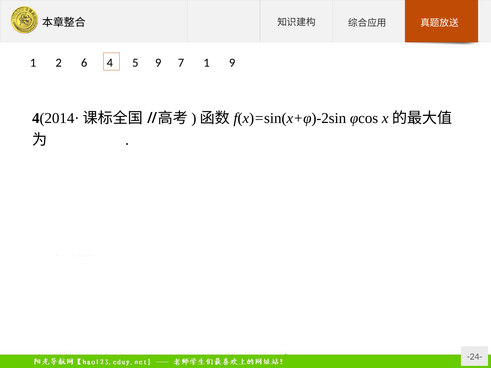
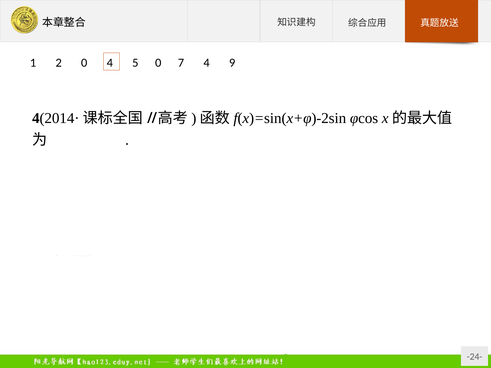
2 6: 6 -> 0
5 9: 9 -> 0
7 1: 1 -> 4
